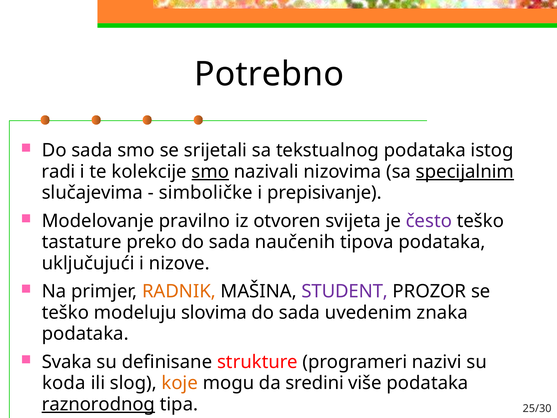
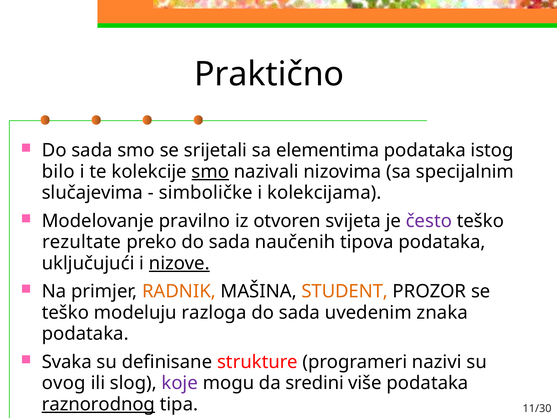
Potrebno: Potrebno -> Praktično
tekstualnog: tekstualnog -> elementima
radi: radi -> bilo
specijalnim underline: present -> none
prepisivanje: prepisivanje -> kolekcijama
tastature: tastature -> rezultate
nizove underline: none -> present
STUDENT colour: purple -> orange
slovima: slovima -> razloga
koda: koda -> ovog
koje colour: orange -> purple
25/30: 25/30 -> 11/30
